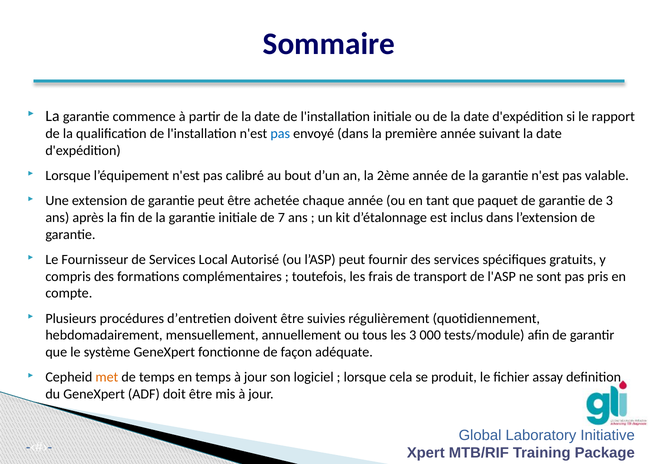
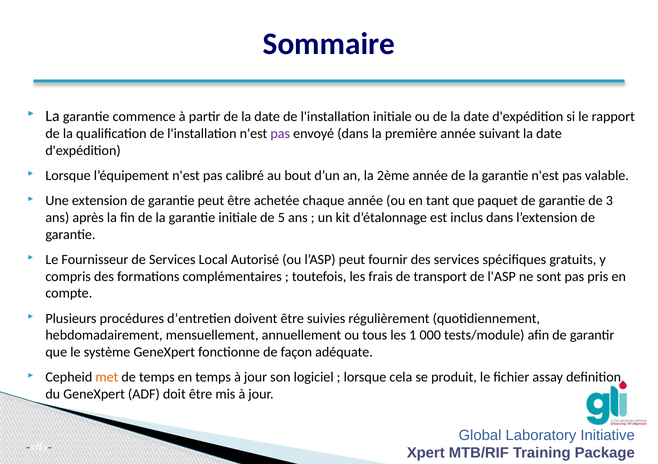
pas at (280, 134) colour: blue -> purple
7: 7 -> 5
les 3: 3 -> 1
